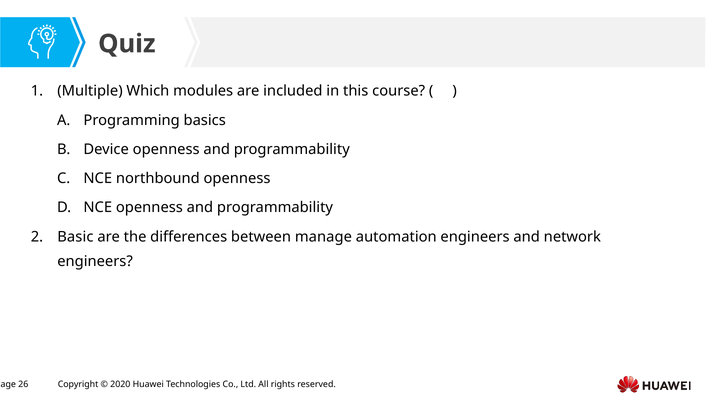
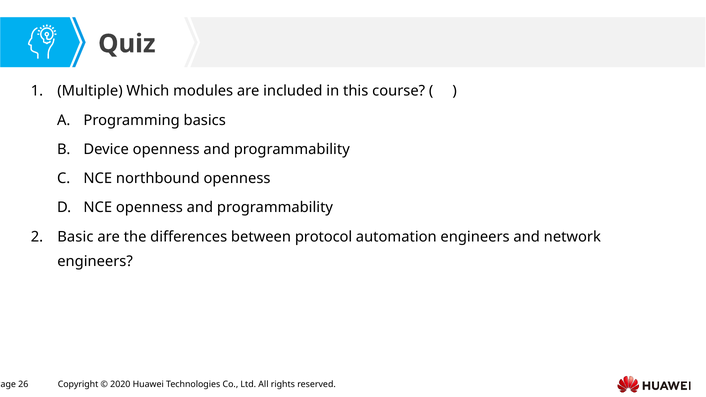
manage: manage -> protocol
